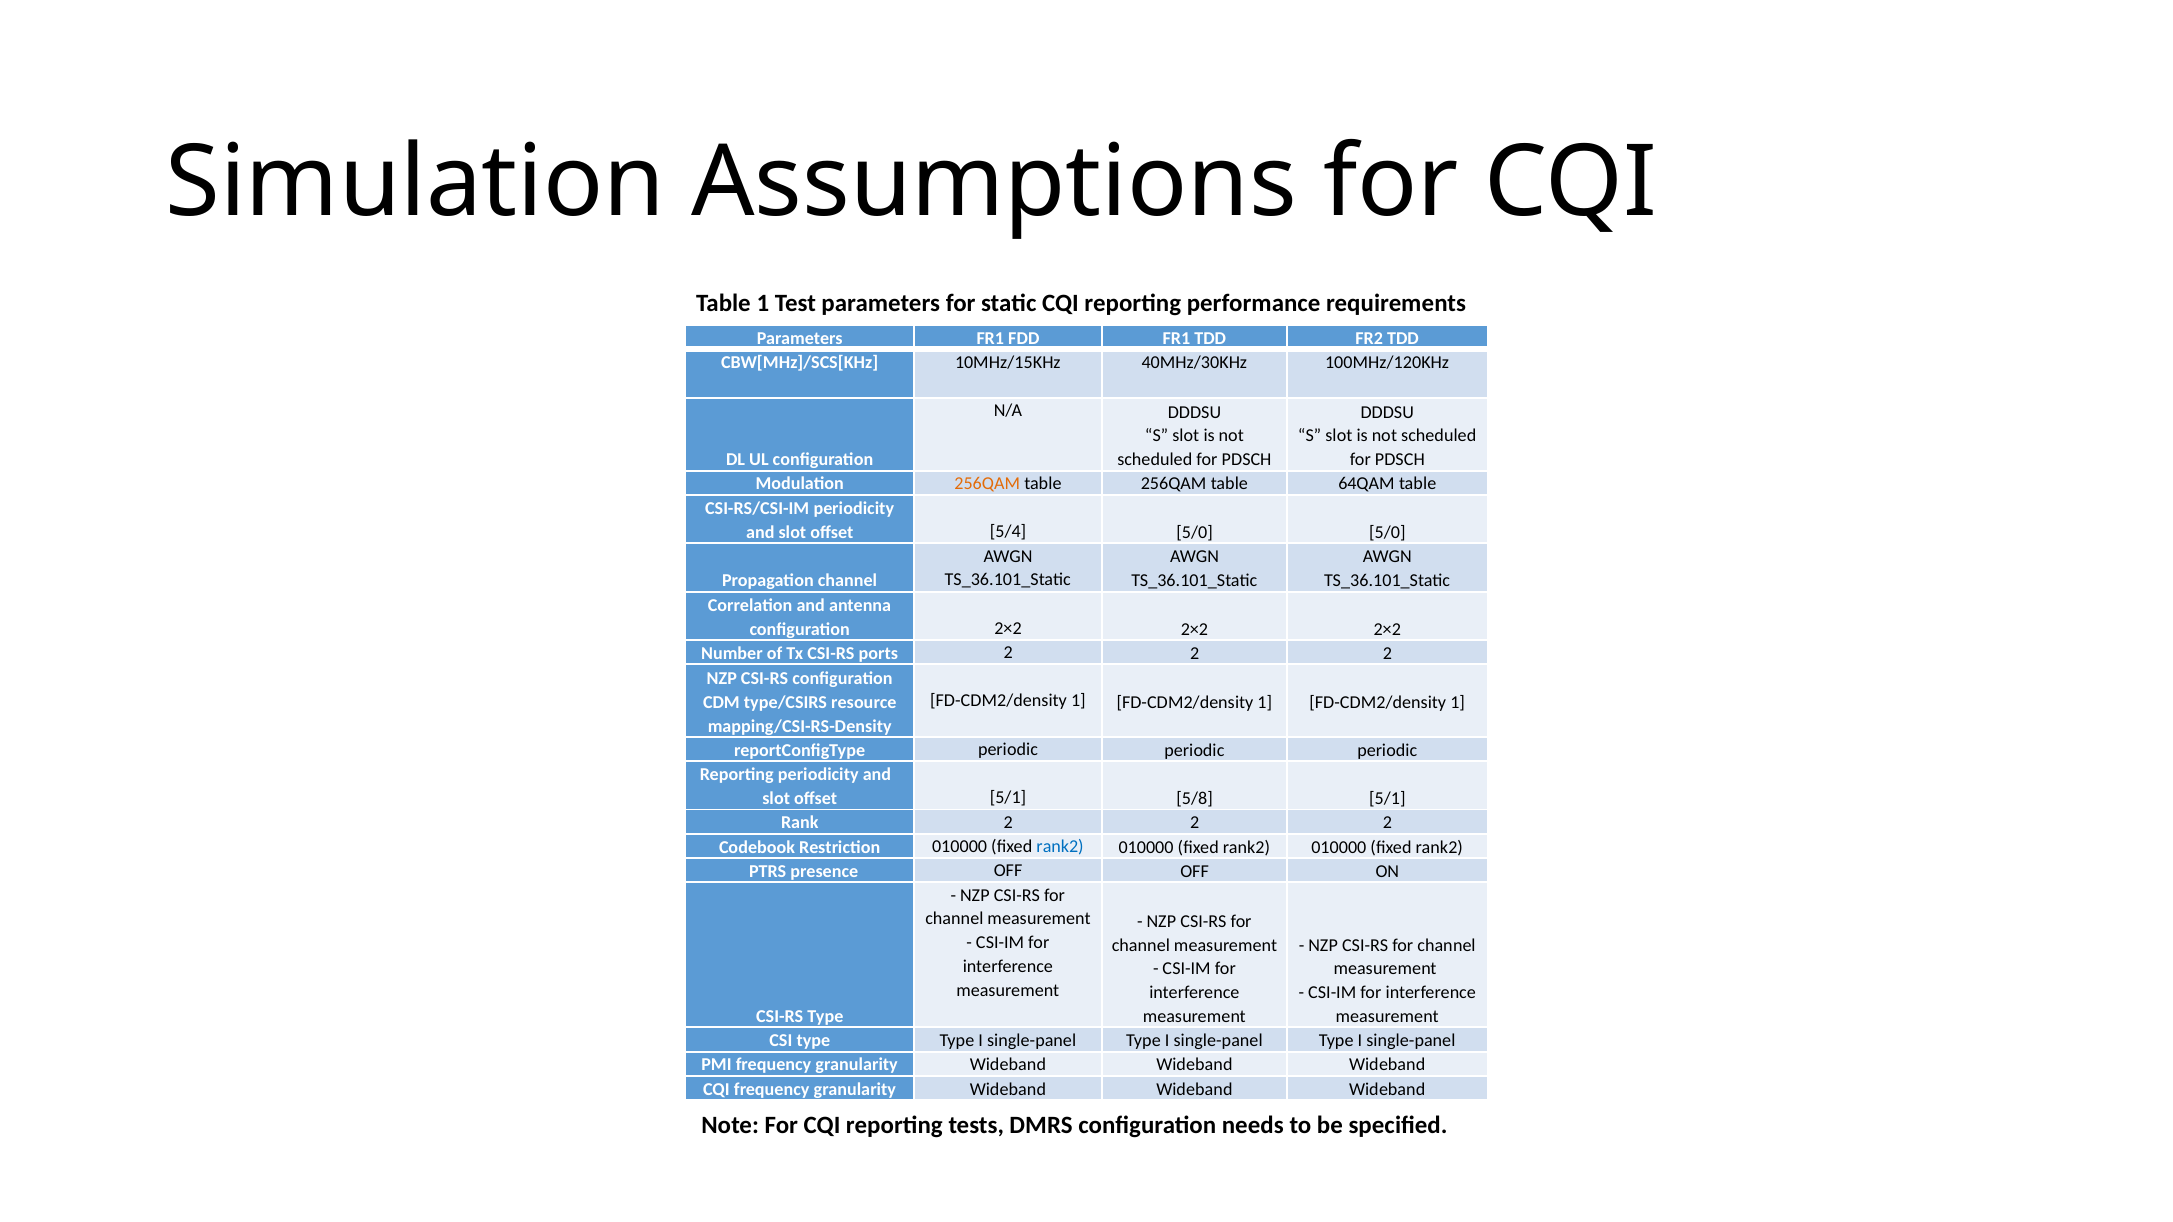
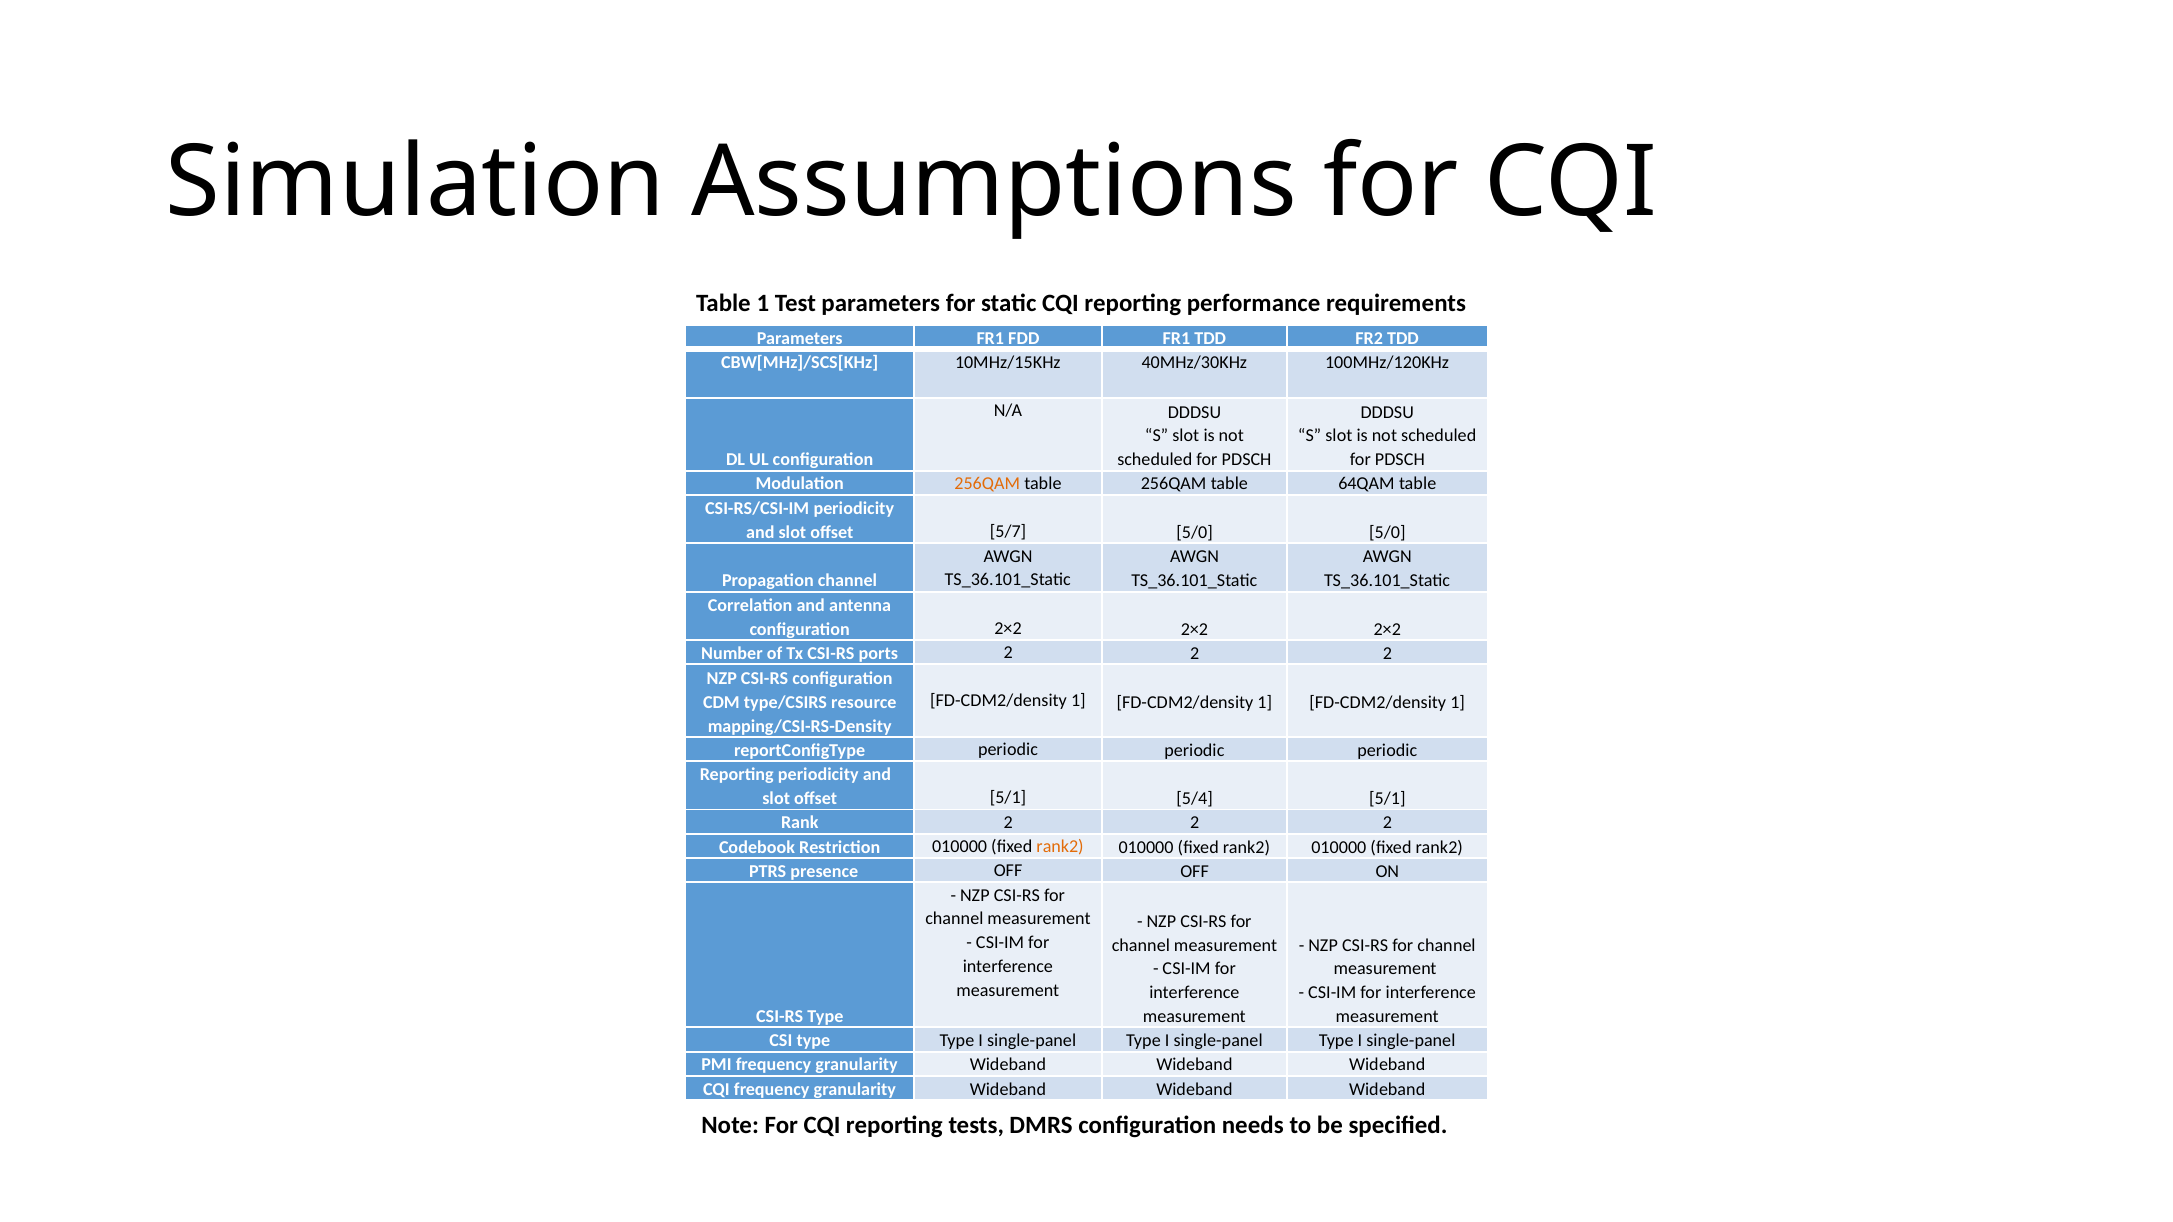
5/4: 5/4 -> 5/7
5/8: 5/8 -> 5/4
rank2 at (1060, 847) colour: blue -> orange
